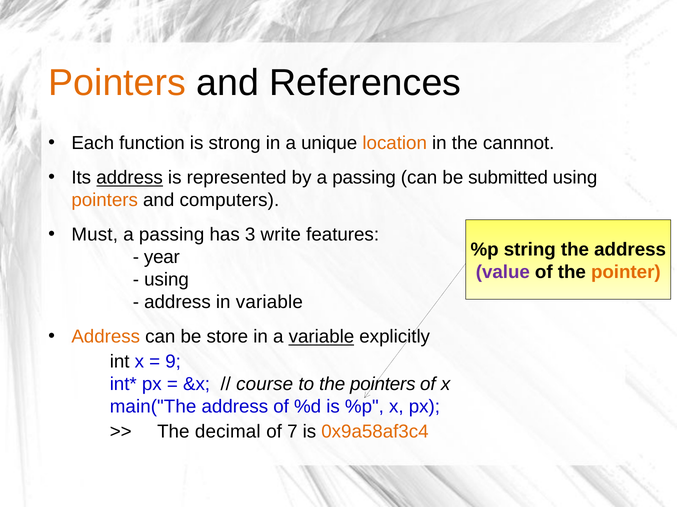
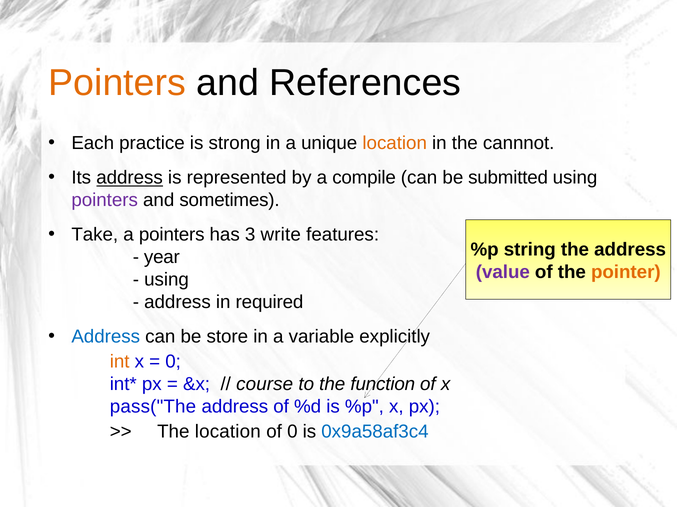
function: function -> practice
by a passing: passing -> compile
pointers at (105, 201) colour: orange -> purple
computers: computers -> sometimes
Must: Must -> Take
passing at (172, 235): passing -> pointers
in variable: variable -> required
Address at (106, 337) colour: orange -> blue
variable at (321, 337) underline: present -> none
int colour: black -> orange
9 at (173, 362): 9 -> 0
the pointers: pointers -> function
main("The: main("The -> pass("The
The decimal: decimal -> location
of 7: 7 -> 0
0x9a58af3c4 colour: orange -> blue
